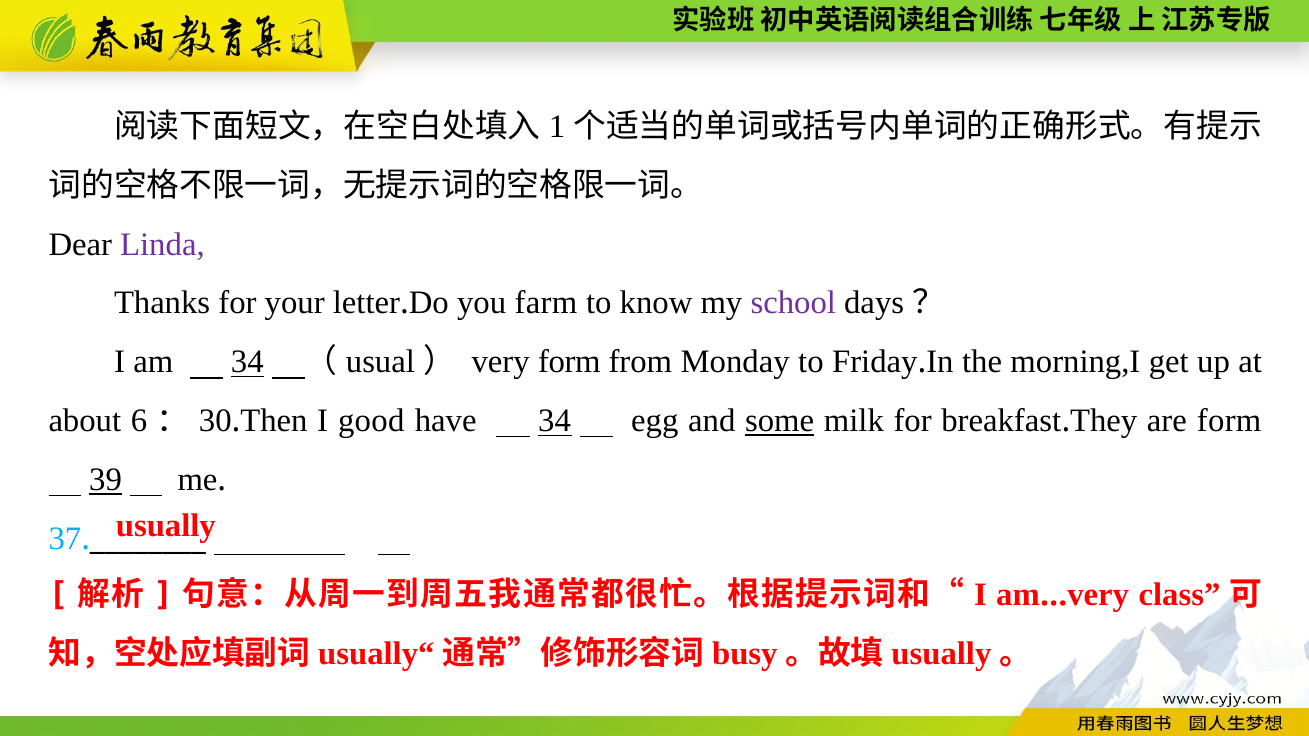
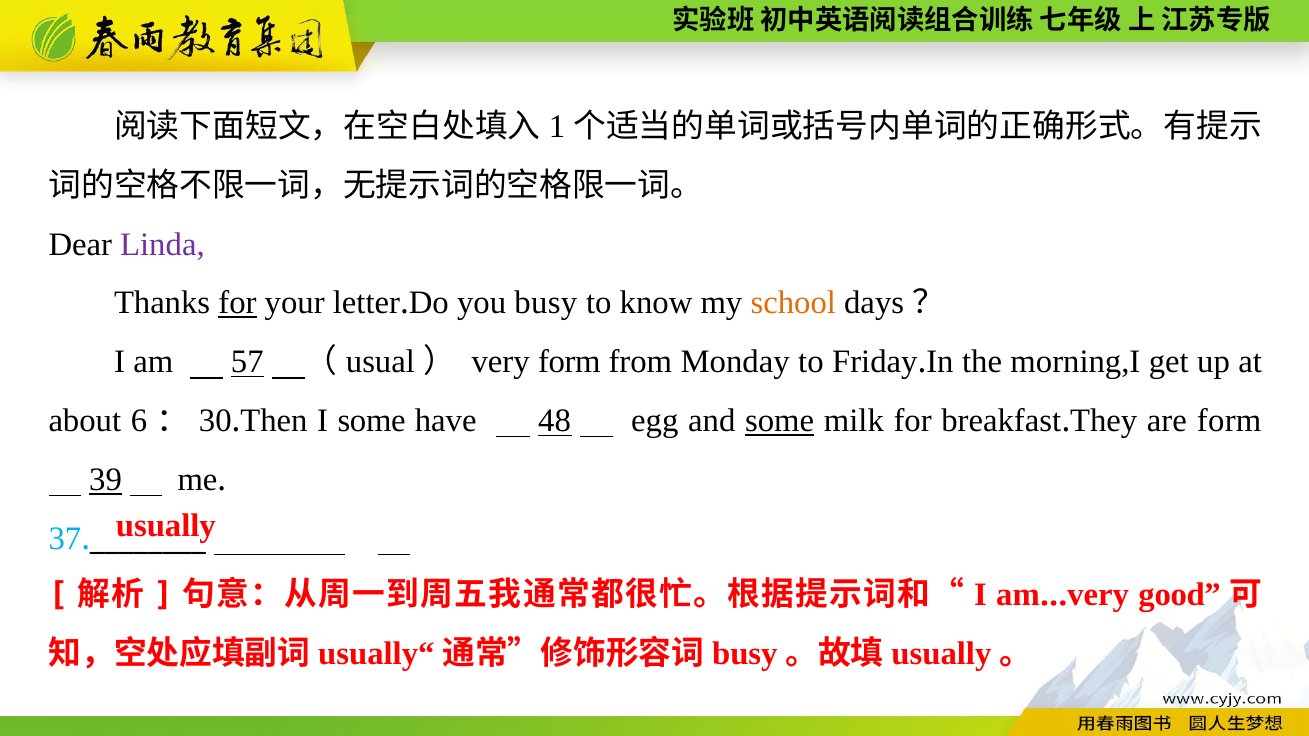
for at (237, 303) underline: none -> present
farm: farm -> busy
school colour: purple -> orange
am 34: 34 -> 57
I good: good -> some
have 34: 34 -> 48
class: class -> good
